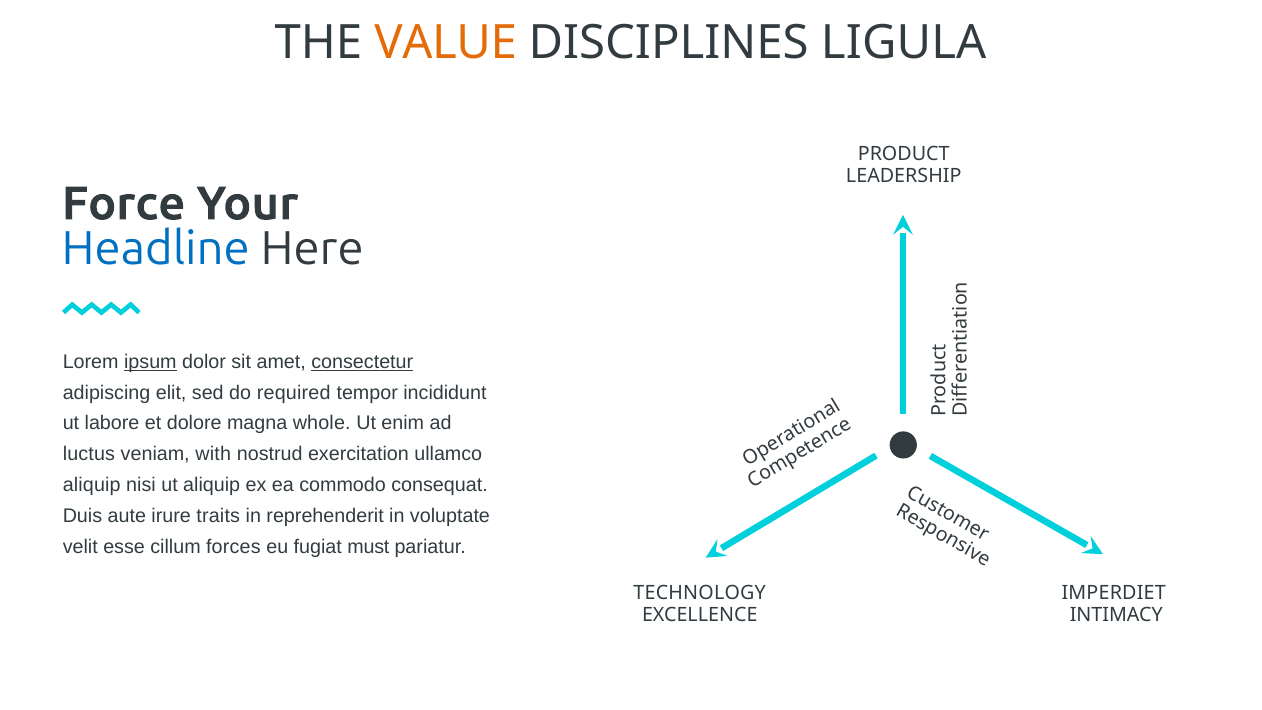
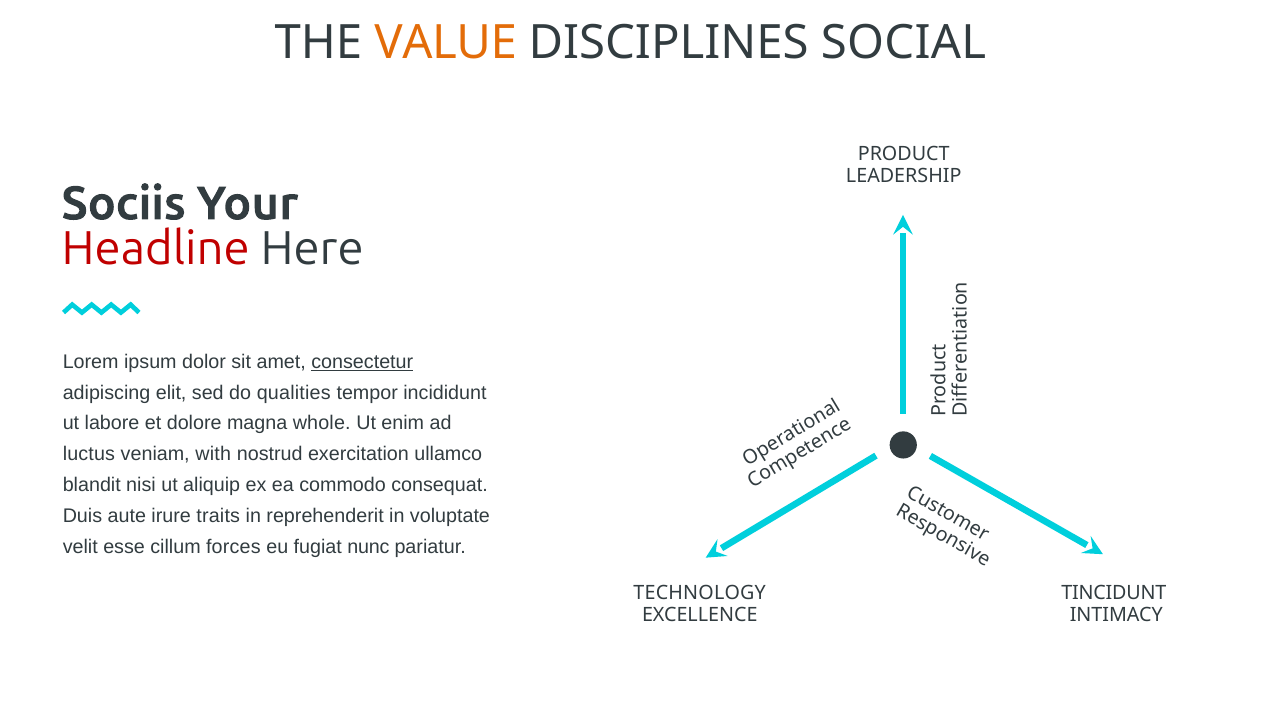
LIGULA: LIGULA -> SOCIAL
Force: Force -> Sociis
Headline colour: blue -> red
ipsum underline: present -> none
required: required -> qualities
aliquip at (92, 485): aliquip -> blandit
must: must -> nunc
IMPERDIET: IMPERDIET -> TINCIDUNT
